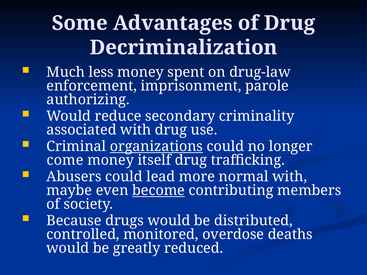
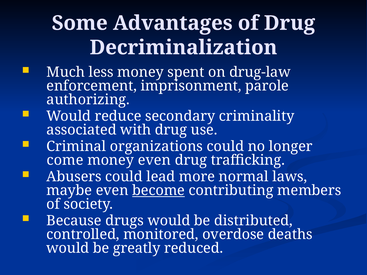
organizations underline: present -> none
money itself: itself -> even
normal with: with -> laws
